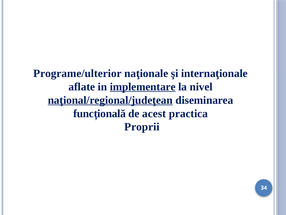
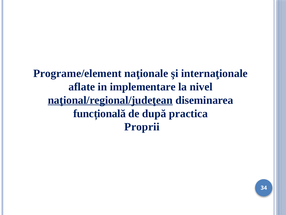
Programe/ulterior: Programe/ulterior -> Programe/element
implementare underline: present -> none
acest: acest -> după
